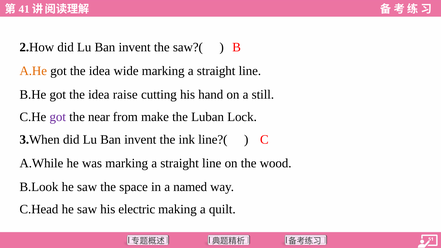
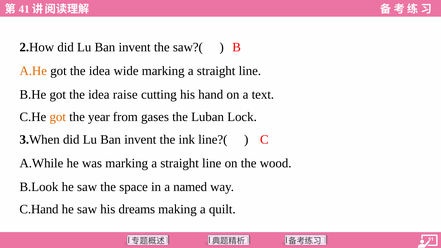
still: still -> text
got at (58, 117) colour: purple -> orange
near: near -> year
make: make -> gases
C.Head: C.Head -> C.Hand
electric: electric -> dreams
